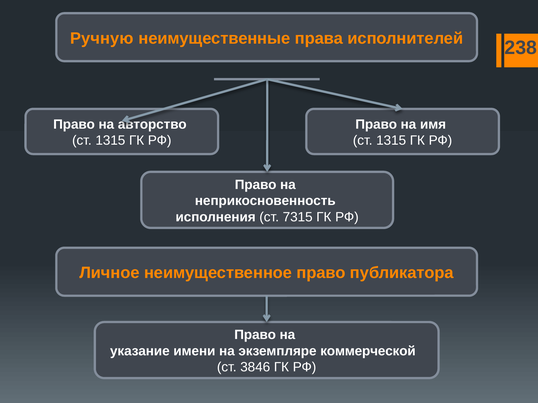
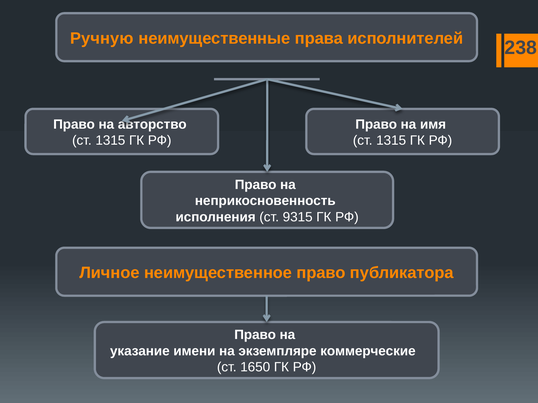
7315: 7315 -> 9315
коммерческой: коммерческой -> коммерческие
3846: 3846 -> 1650
